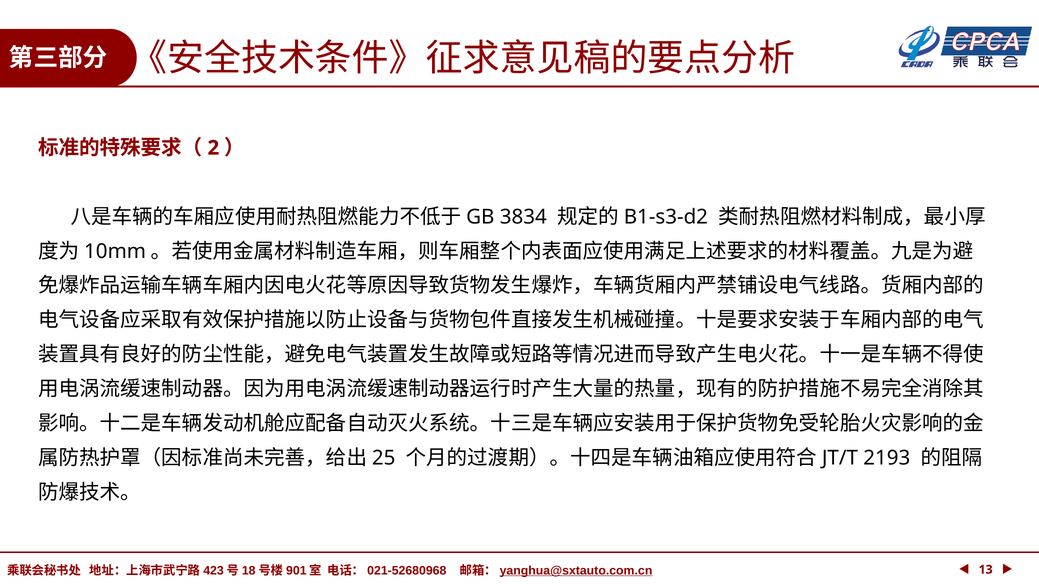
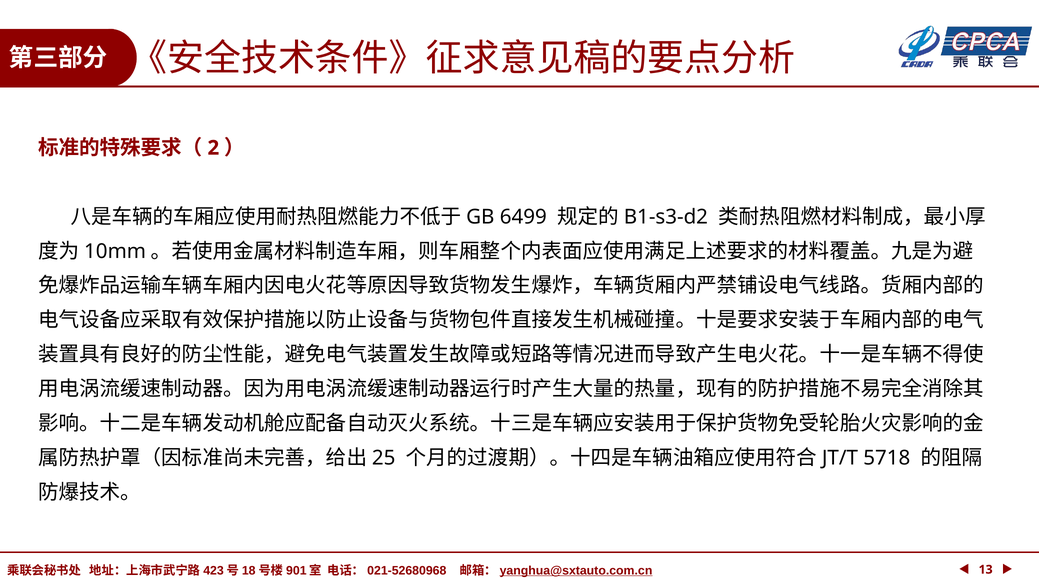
3834: 3834 -> 6499
2193: 2193 -> 5718
